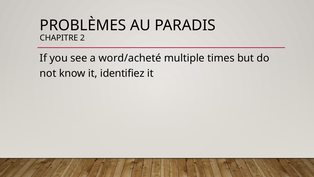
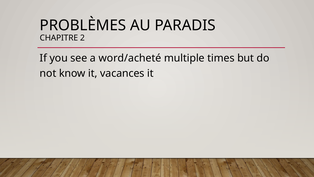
identifiez: identifiez -> vacances
